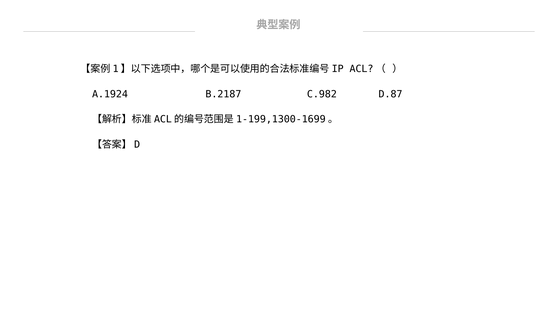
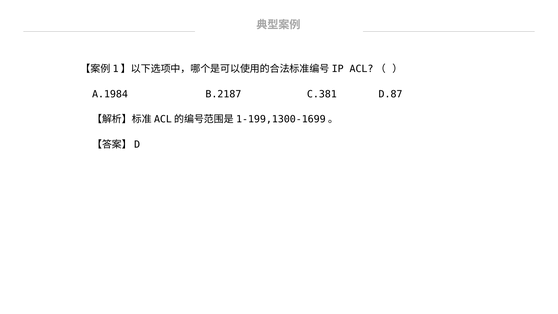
A.1924: A.1924 -> A.1984
C.982: C.982 -> C.381
